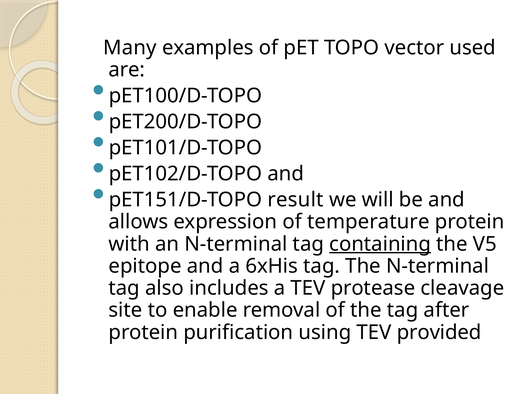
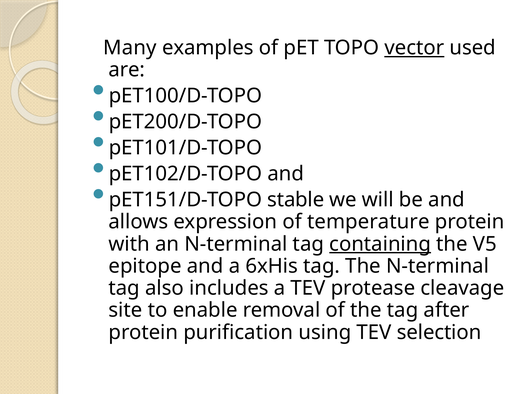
vector underline: none -> present
result: result -> stable
provided: provided -> selection
